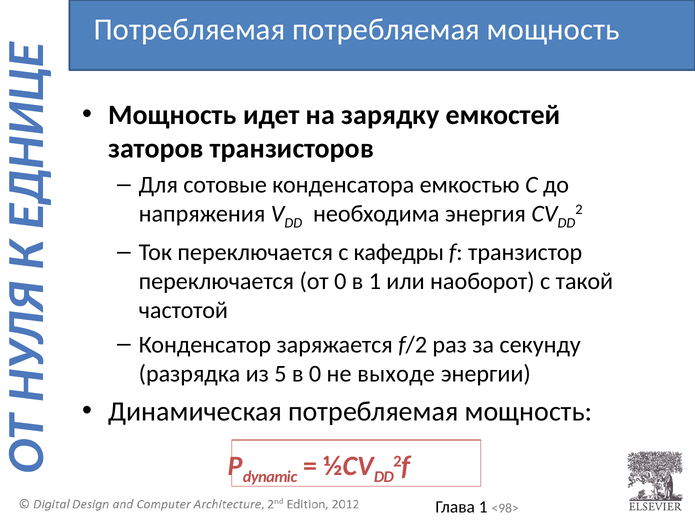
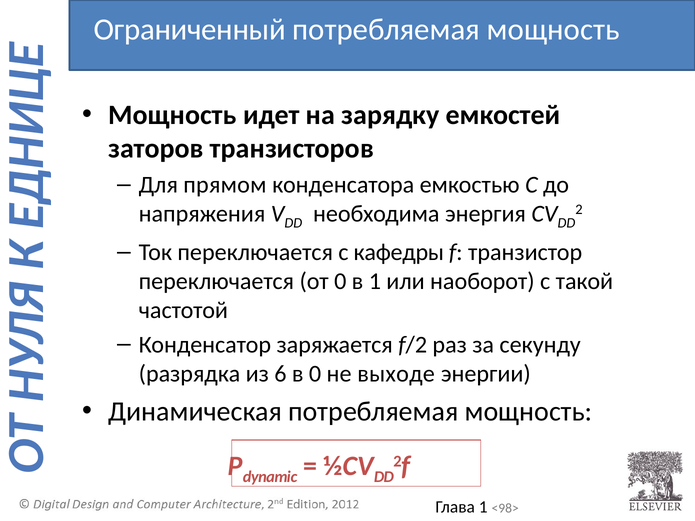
Потребляемая at (190, 29): Потребляемая -> Ограниченный
сотовые: сотовые -> прямом
5: 5 -> 6
